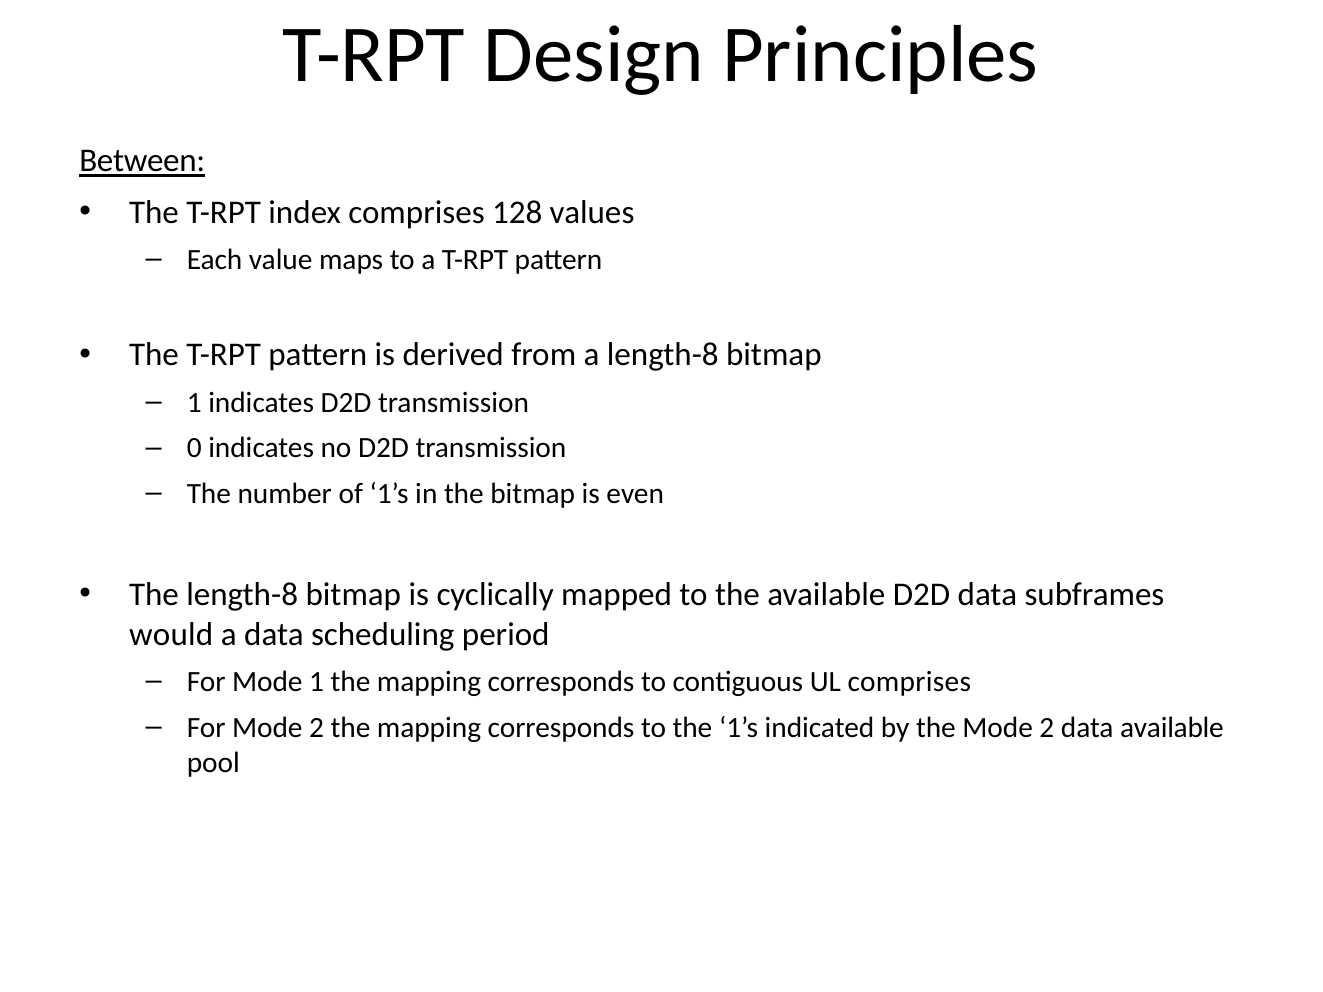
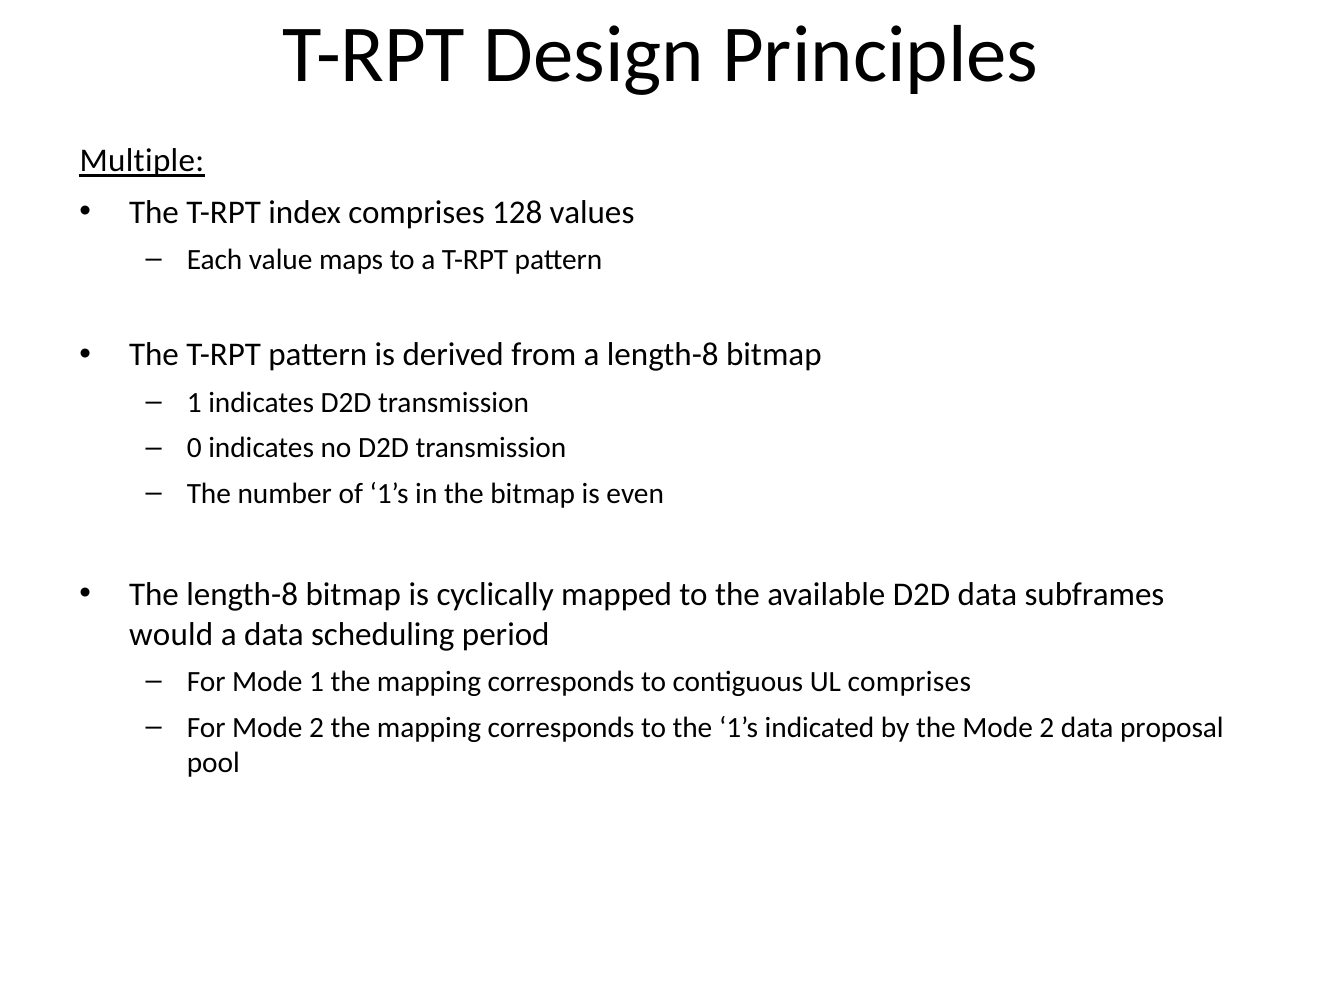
Between: Between -> Multiple
data available: available -> proposal
